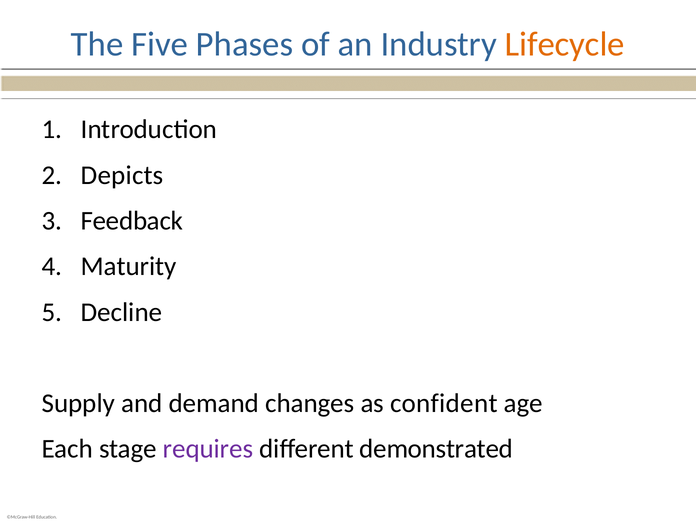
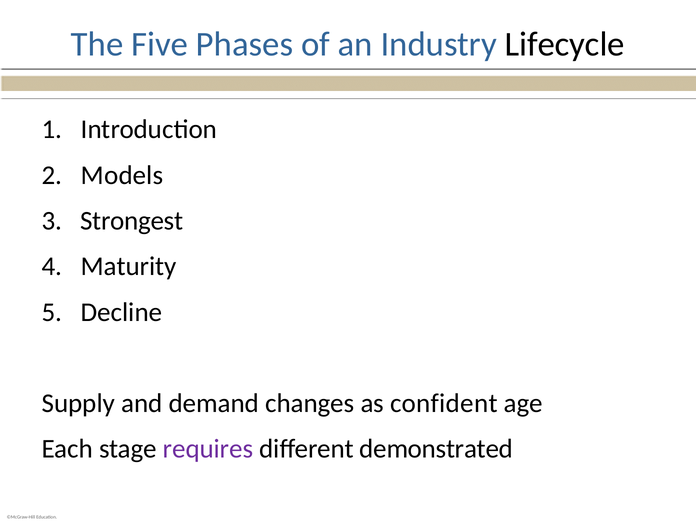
Lifecycle colour: orange -> black
Depicts: Depicts -> Models
Feedback: Feedback -> Strongest
